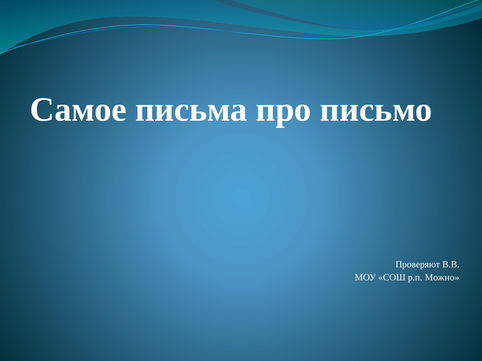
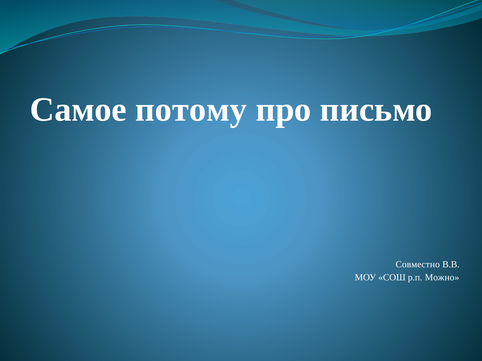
письма: письма -> потому
Проверяют: Проверяют -> Совместно
